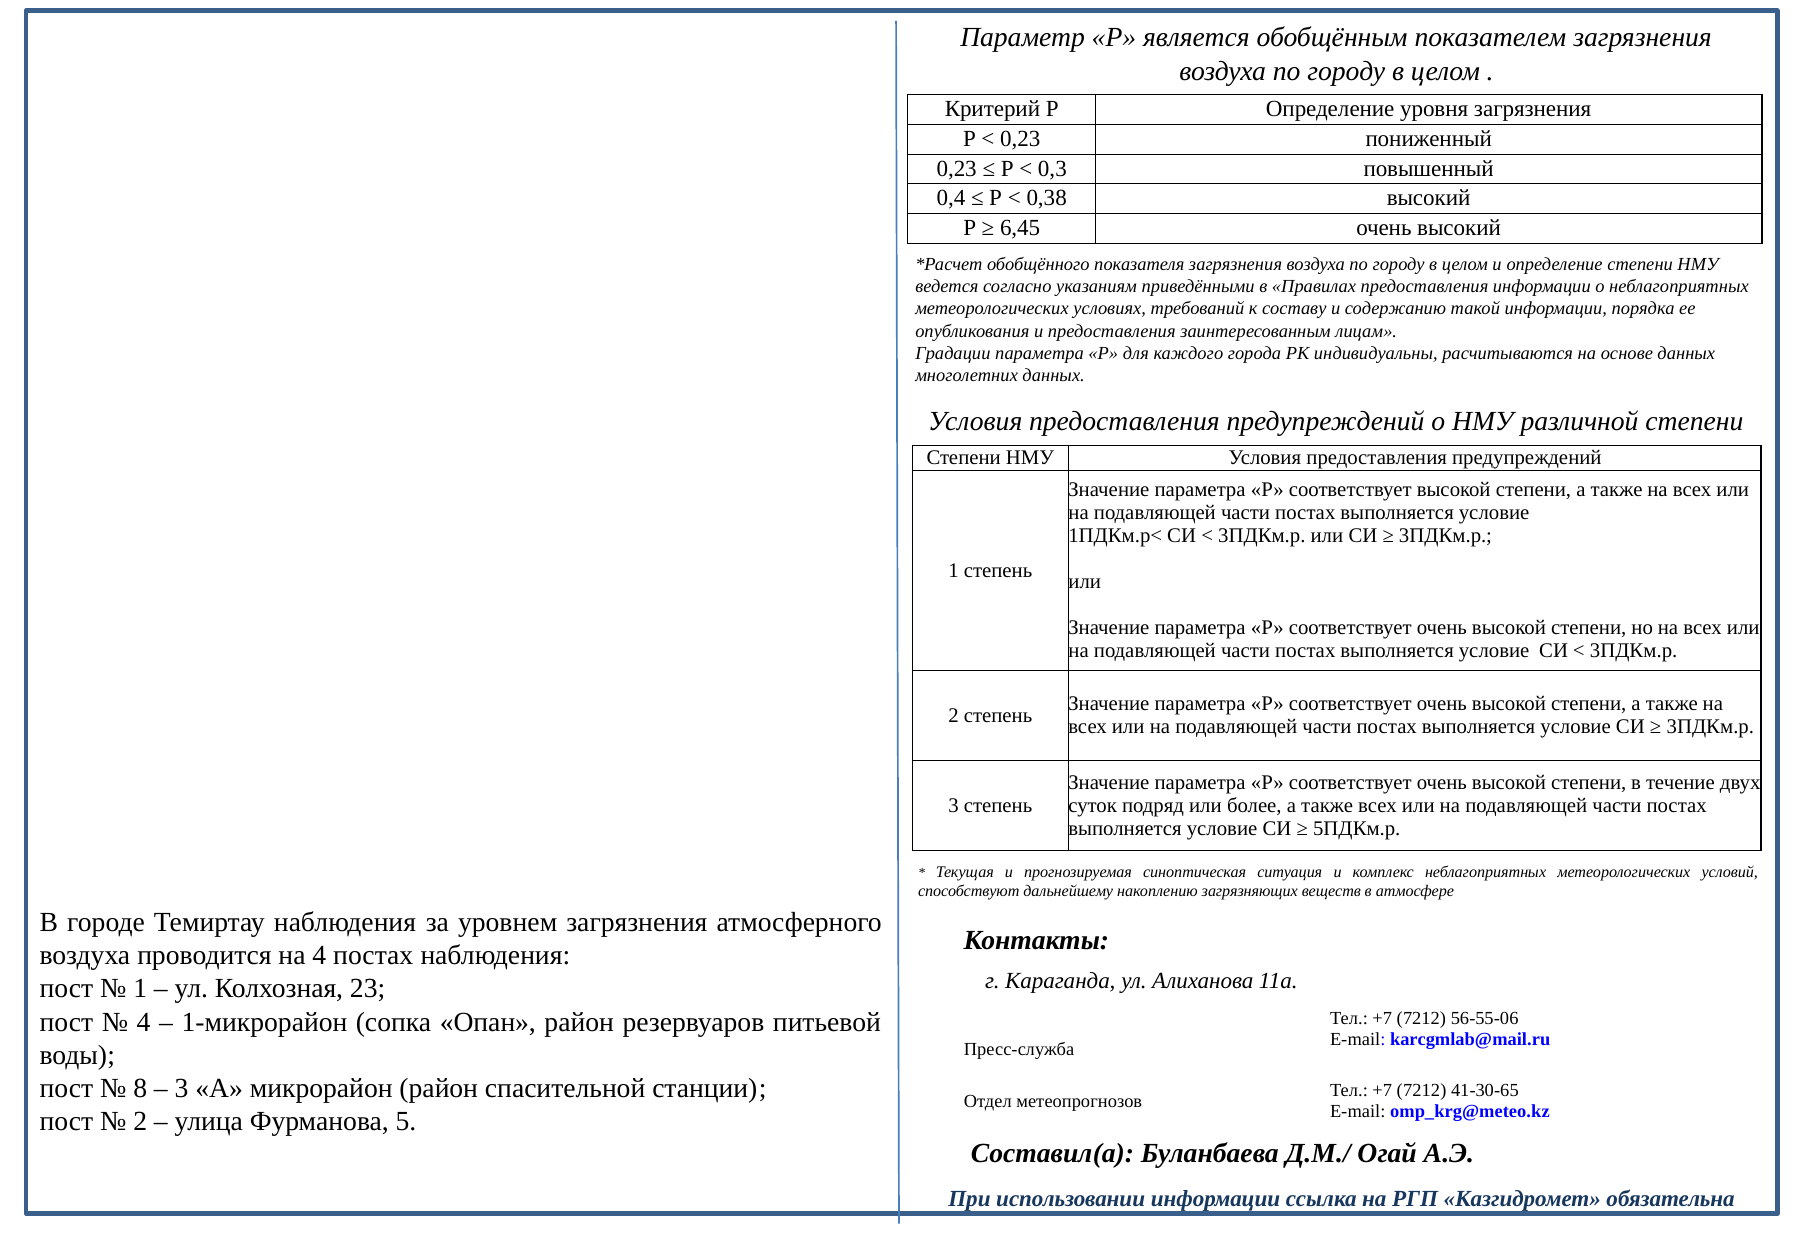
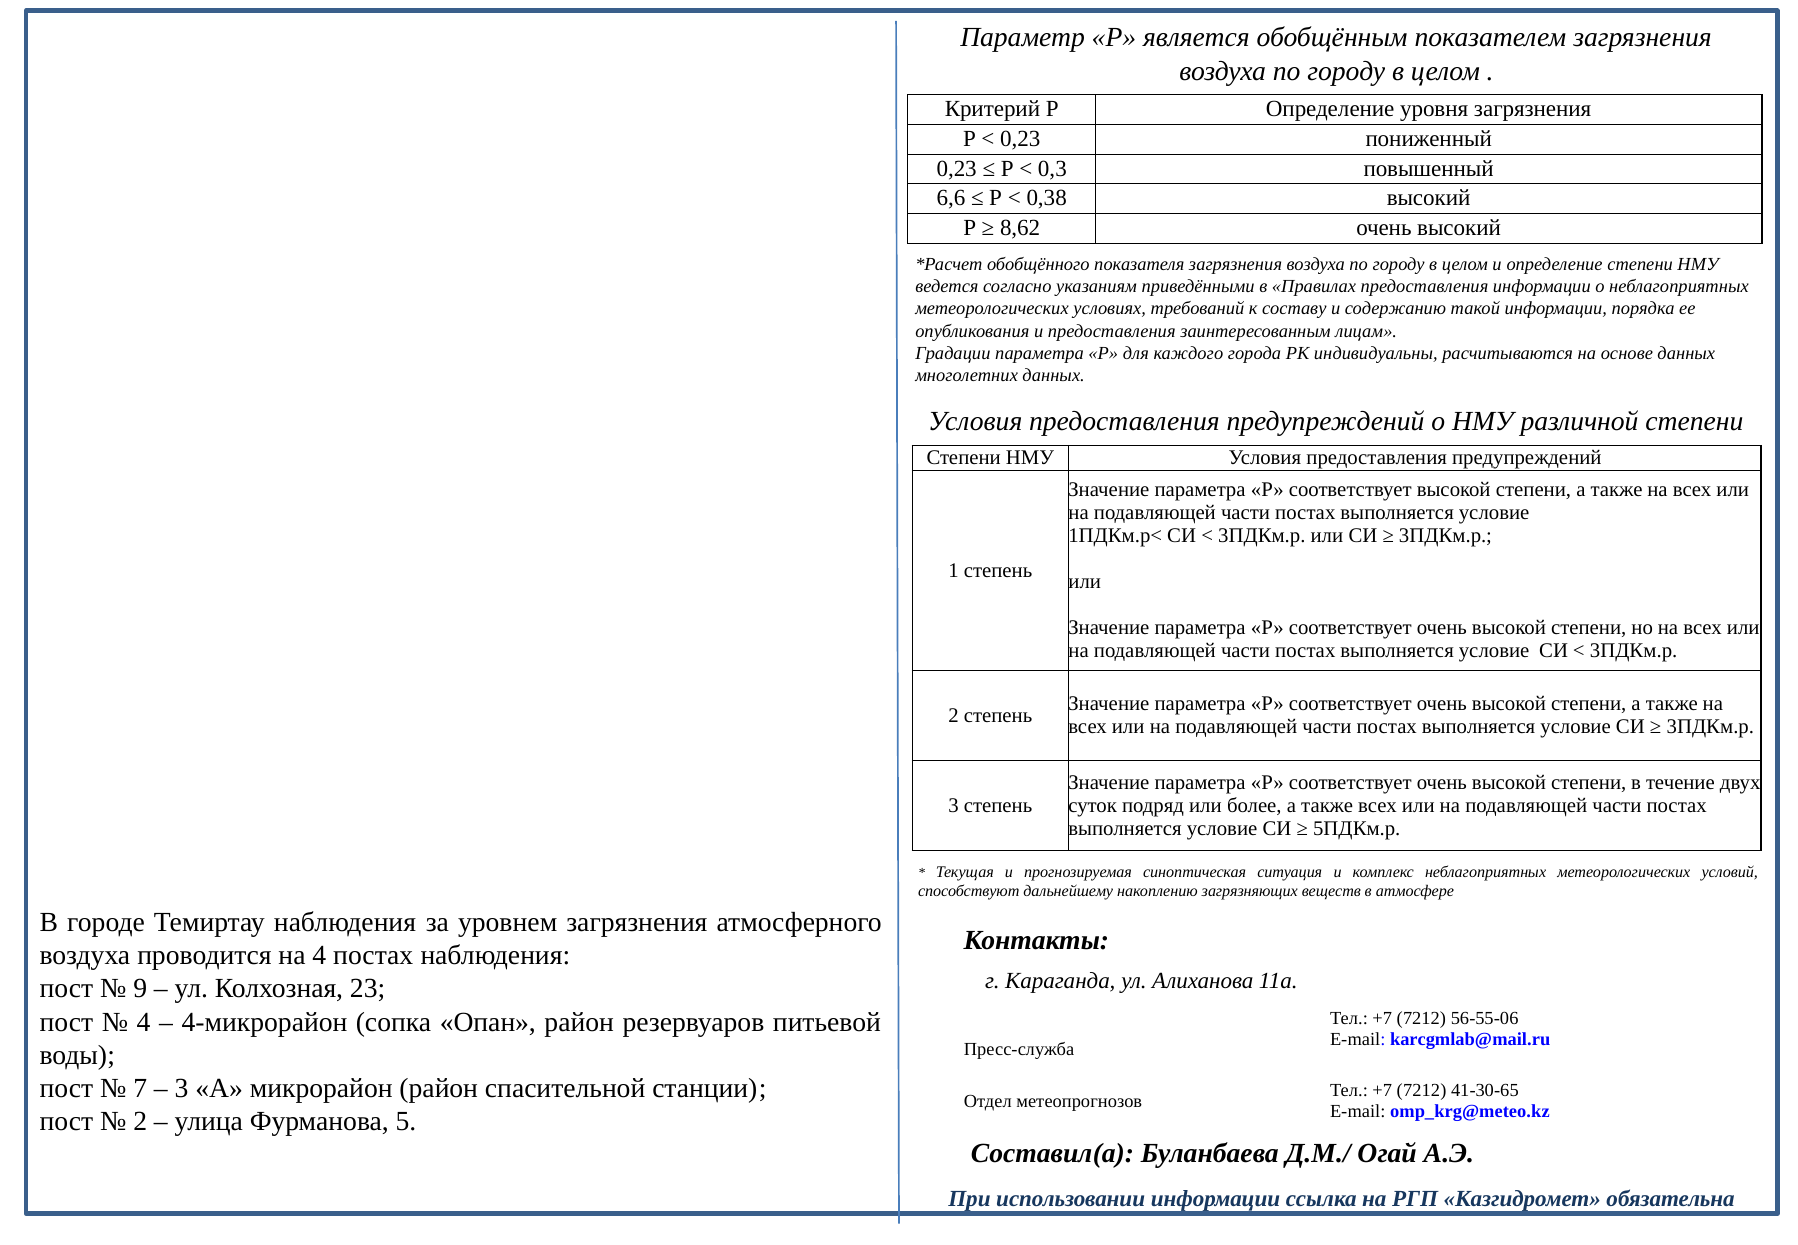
0,4: 0,4 -> 6,6
6,45: 6,45 -> 8,62
1 at (140, 989): 1 -> 9
1-микрорайон: 1-микрорайон -> 4-микрорайон
8: 8 -> 7
